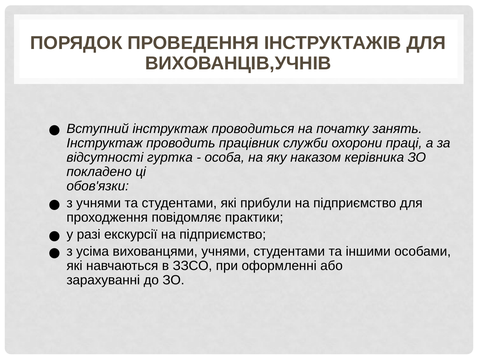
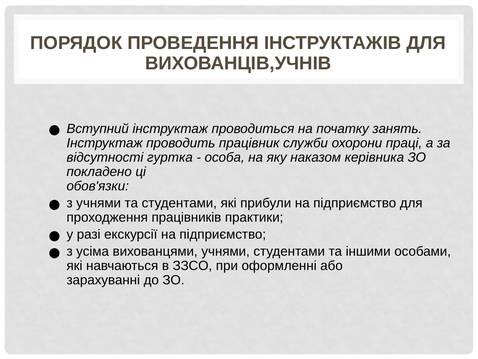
повідомляє: повідомляє -> працівників
